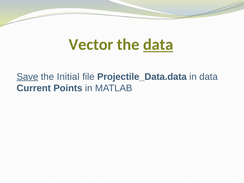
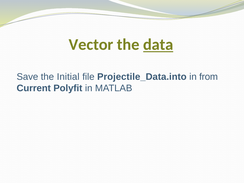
Save underline: present -> none
Projectile_Data.data: Projectile_Data.data -> Projectile_Data.into
in data: data -> from
Points: Points -> Polyfit
